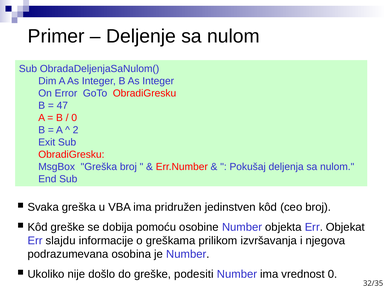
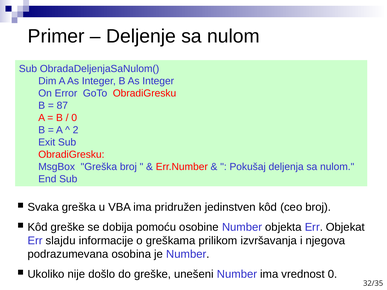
47: 47 -> 87
podesiti: podesiti -> unešeni
